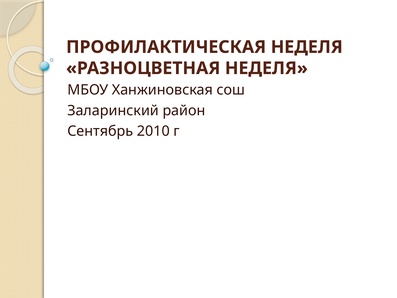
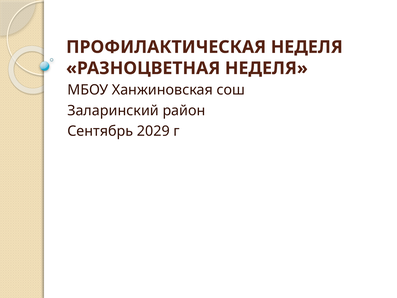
2010: 2010 -> 2029
